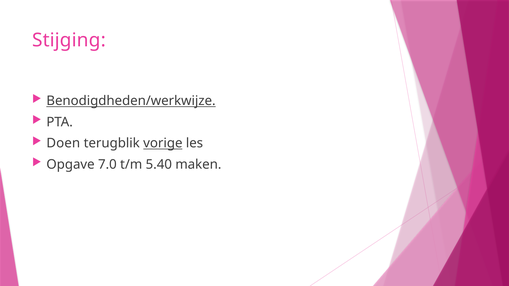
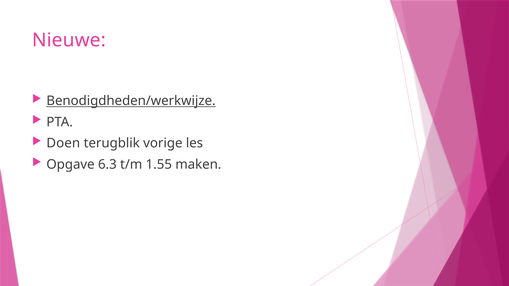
Stijging: Stijging -> Nieuwe
vorige underline: present -> none
7.0: 7.0 -> 6.3
5.40: 5.40 -> 1.55
